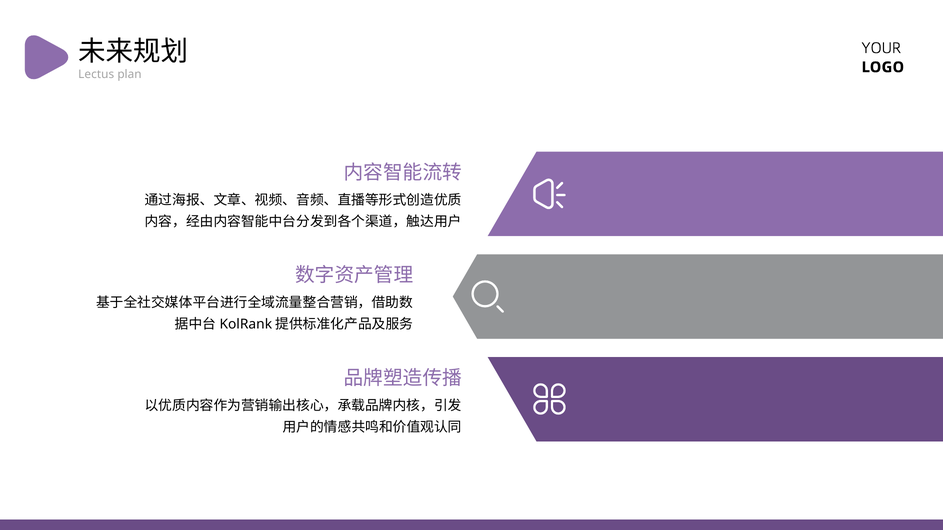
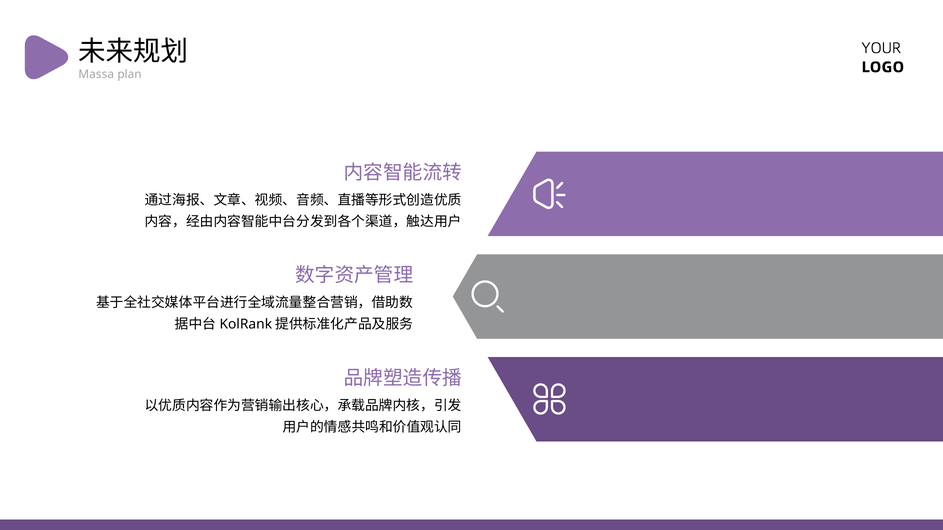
Lectus: Lectus -> Massa
